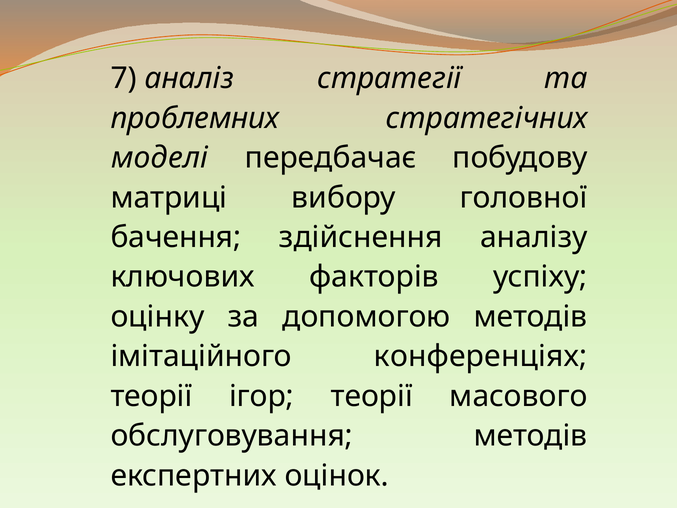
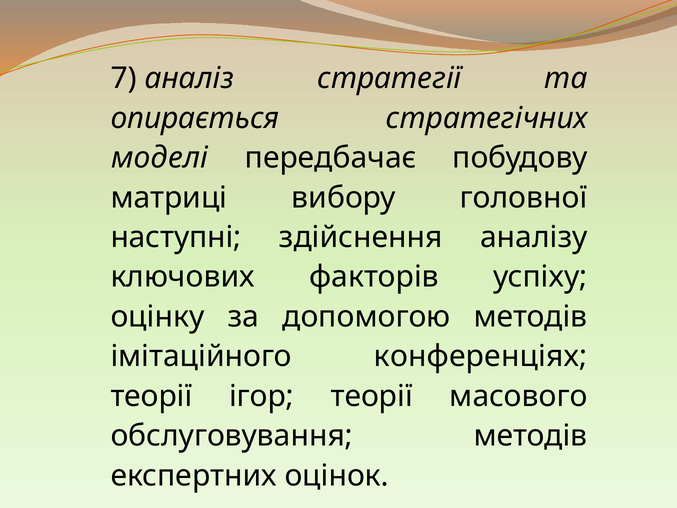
проблемних: проблемних -> опирається
бачення: бачення -> наступні
